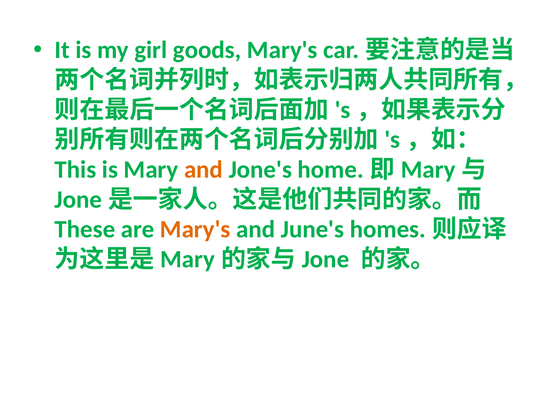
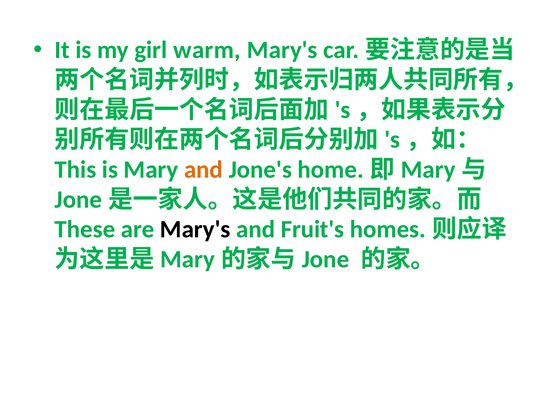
goods: goods -> warm
Mary's at (195, 229) colour: orange -> black
June's: June's -> Fruit's
